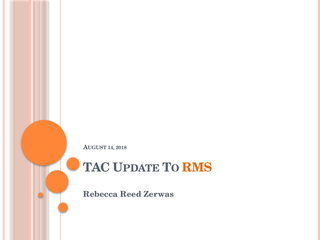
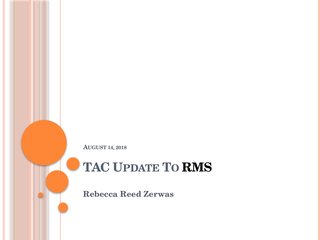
RMS colour: orange -> black
